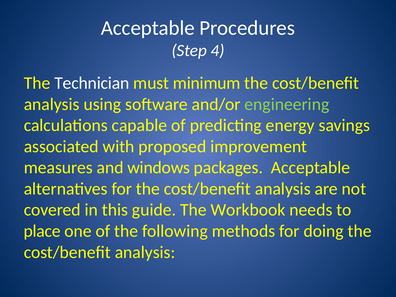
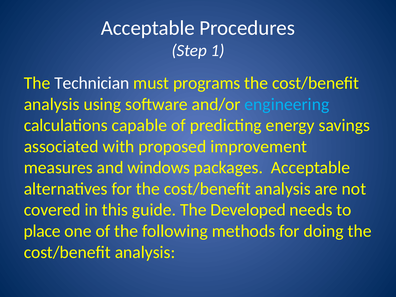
4: 4 -> 1
minimum: minimum -> programs
engineering colour: light green -> light blue
Workbook: Workbook -> Developed
